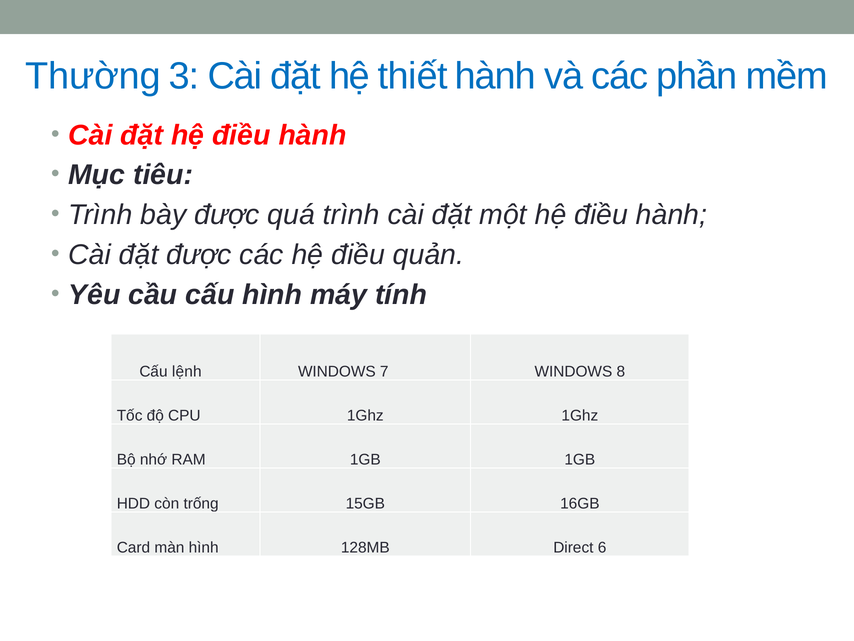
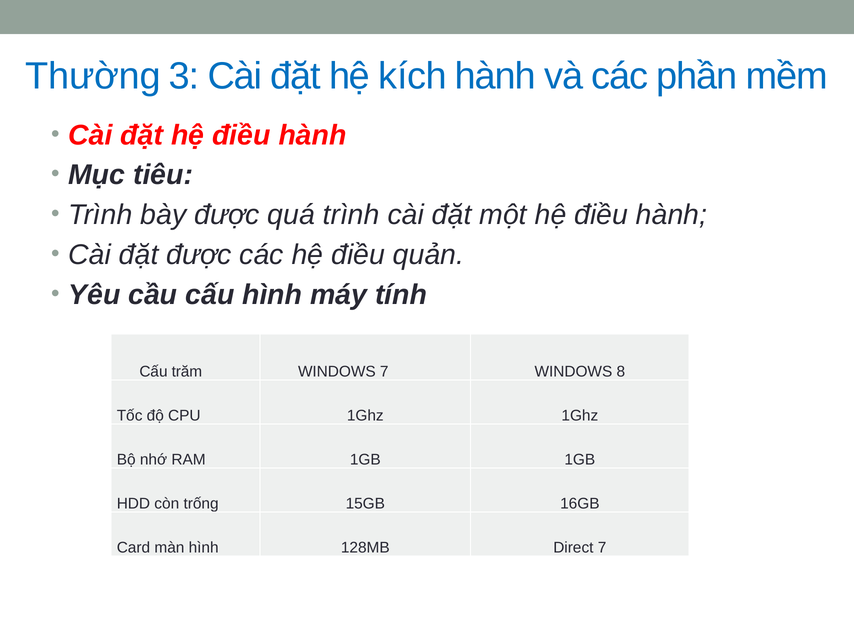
thiết: thiết -> kích
lệnh: lệnh -> trăm
Direct 6: 6 -> 7
